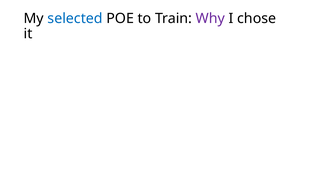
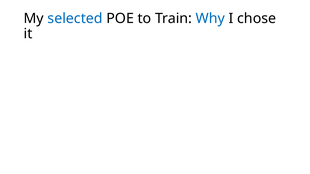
Why colour: purple -> blue
